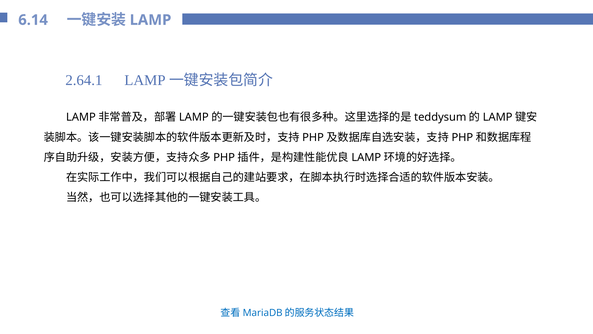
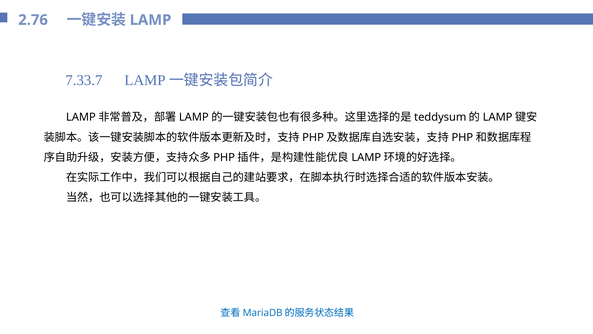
6.14: 6.14 -> 2.76
2.64.1: 2.64.1 -> 7.33.7
